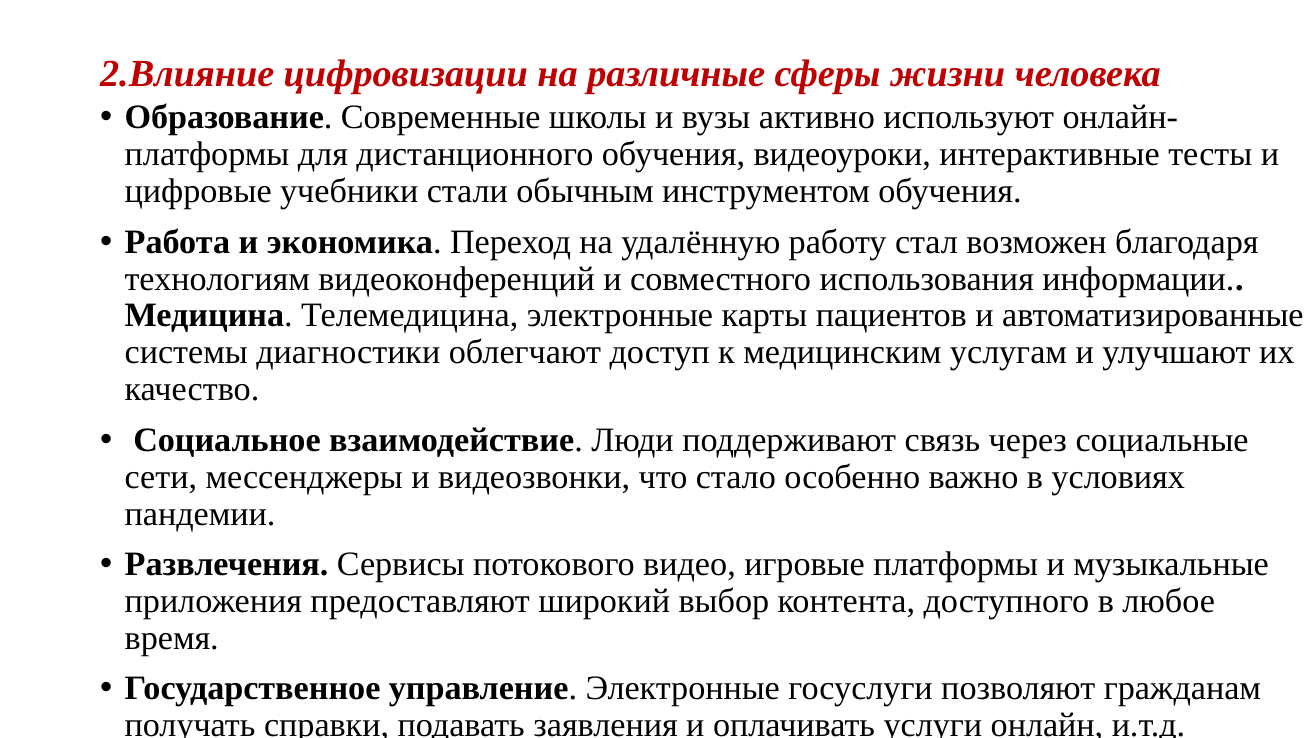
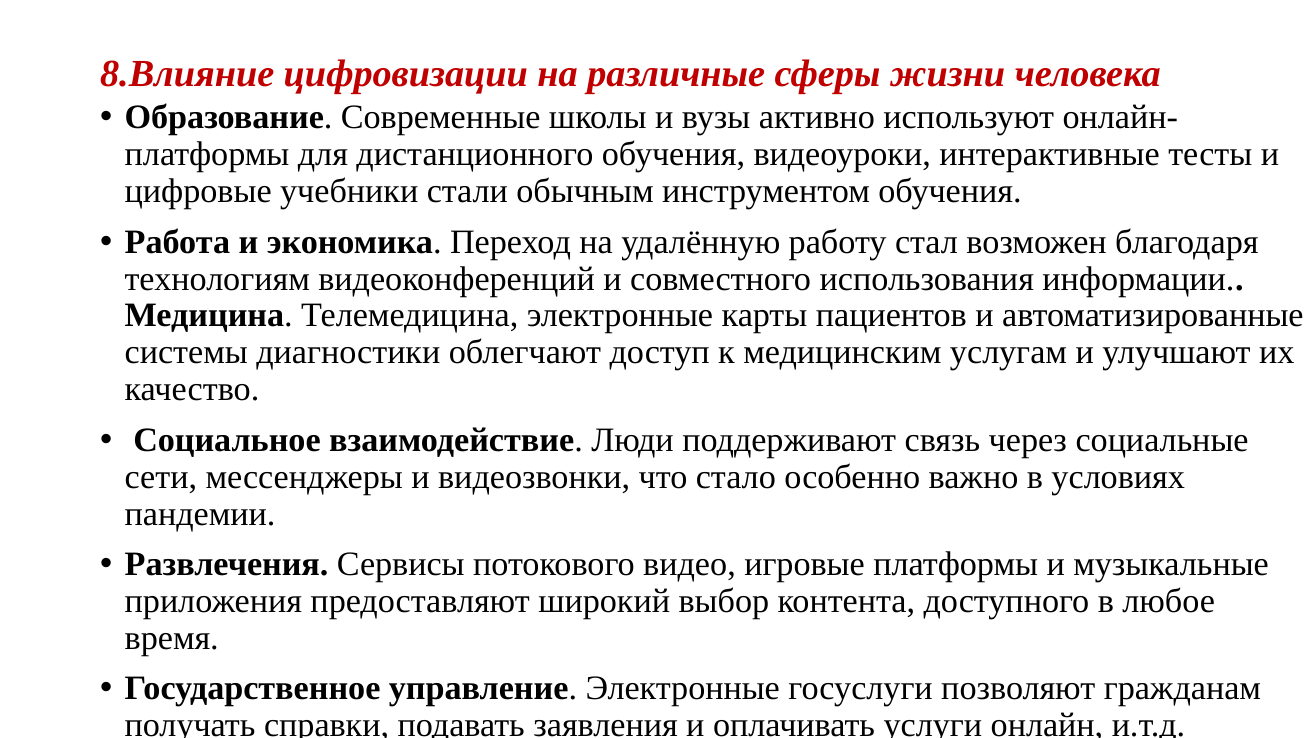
2.Влияние: 2.Влияние -> 8.Влияние
